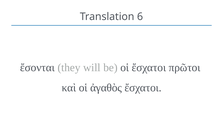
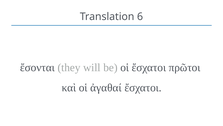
ἀγαθὸς: ἀγαθὸς -> ἀγαθαί
